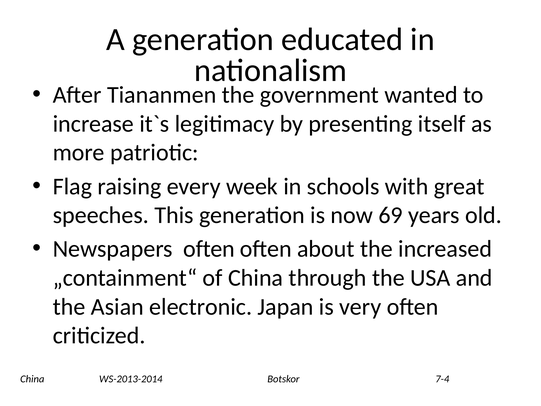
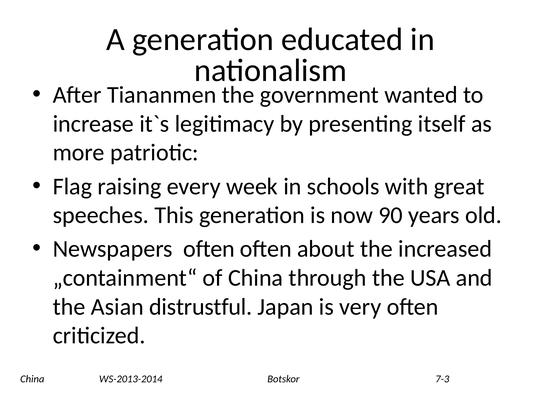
69: 69 -> 90
electronic: electronic -> distrustful
7-4: 7-4 -> 7-3
